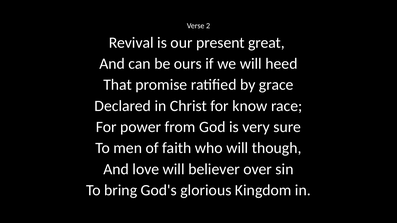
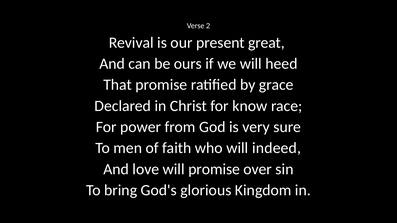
though: though -> indeed
will believer: believer -> promise
